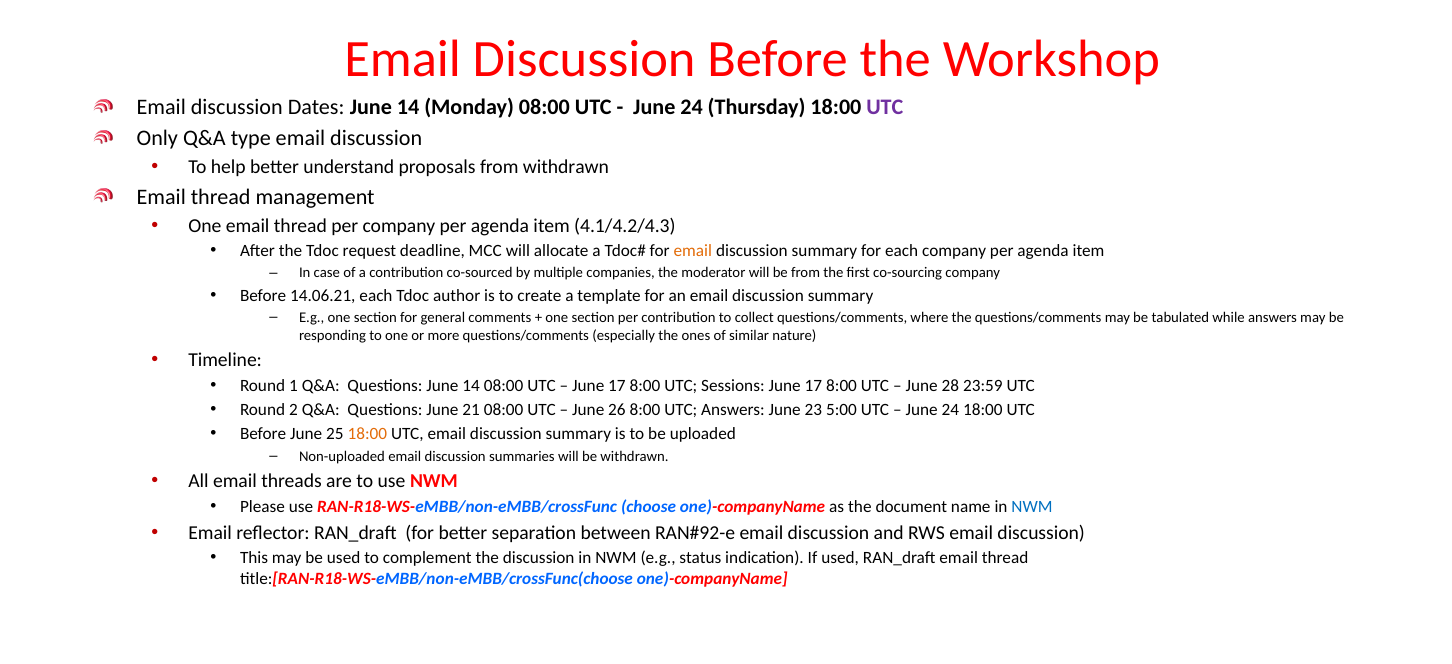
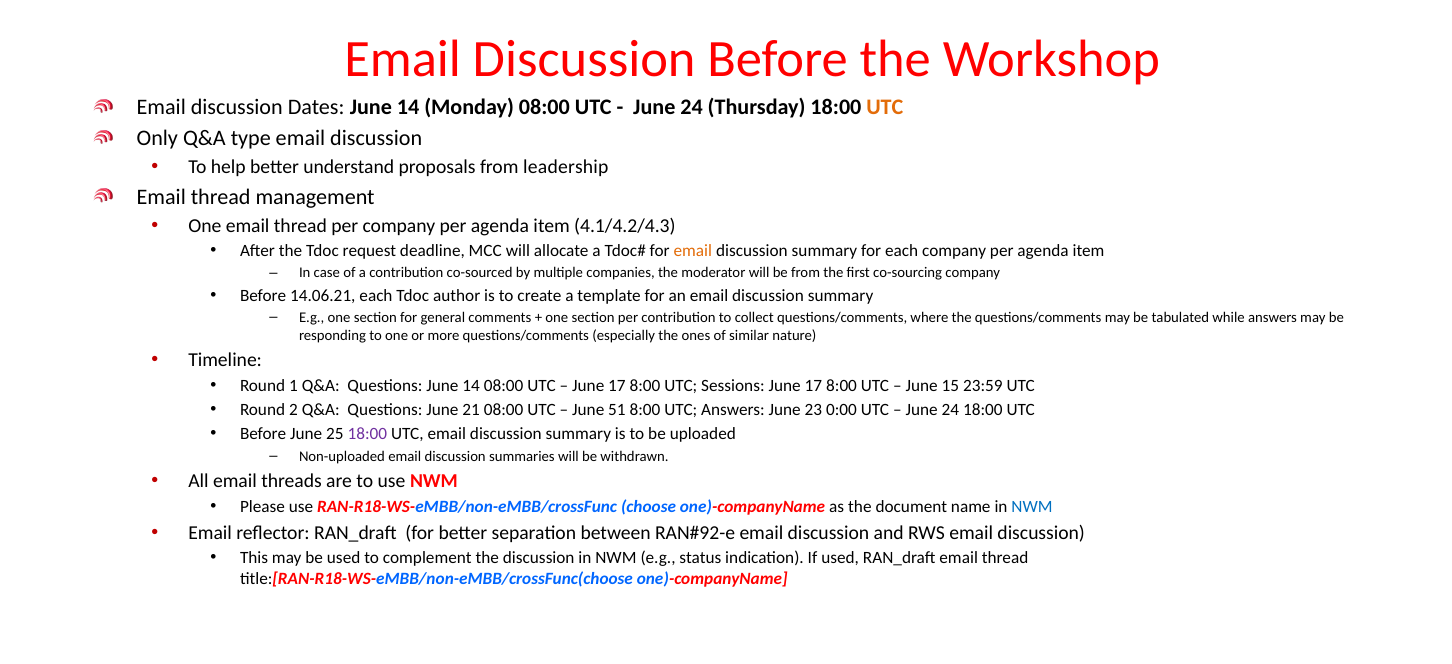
UTC at (885, 107) colour: purple -> orange
from withdrawn: withdrawn -> leadership
28: 28 -> 15
26: 26 -> 51
5:00: 5:00 -> 0:00
18:00 at (367, 434) colour: orange -> purple
